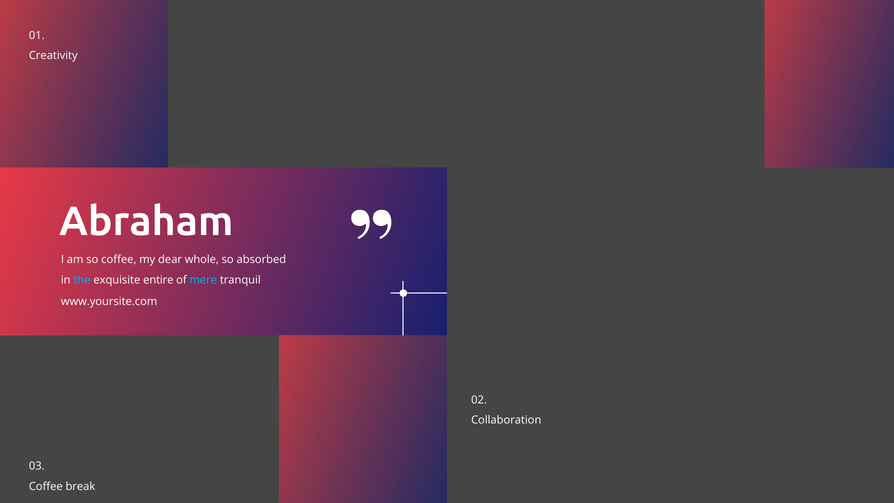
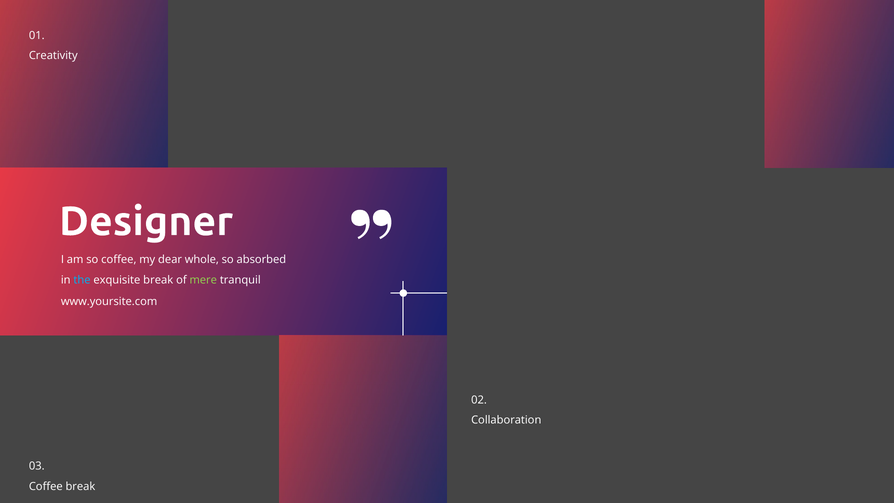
Abraham: Abraham -> Designer
exquisite entire: entire -> break
mere colour: light blue -> light green
